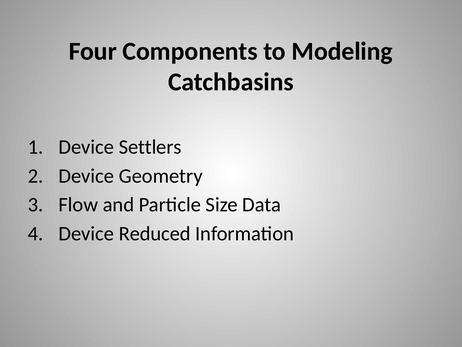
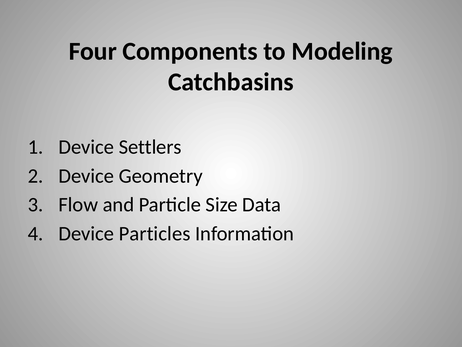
Reduced: Reduced -> Particles
